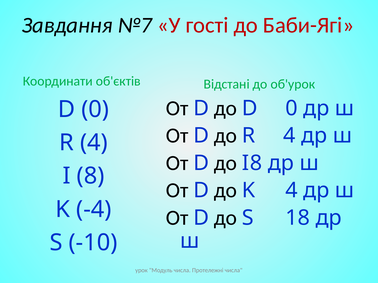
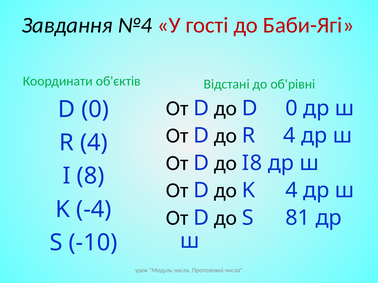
№7: №7 -> №4
об'урок: об'урок -> об'рівні
18: 18 -> 81
